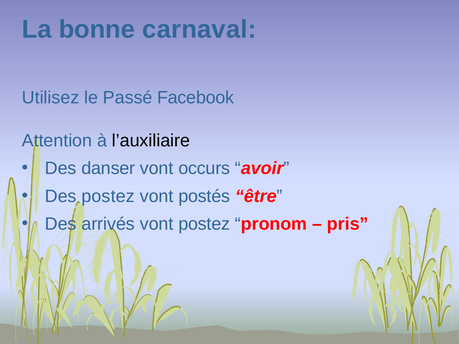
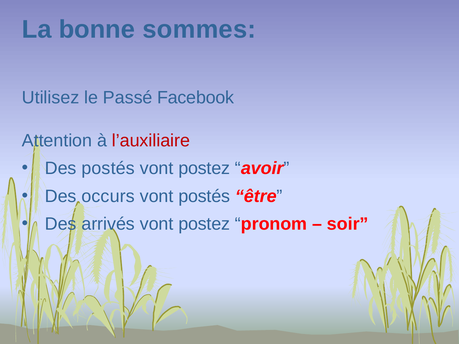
carnaval: carnaval -> sommes
l’auxiliaire colour: black -> red
Des danser: danser -> postés
occurs at (204, 168): occurs -> postez
Des postez: postez -> occurs
pris: pris -> soir
